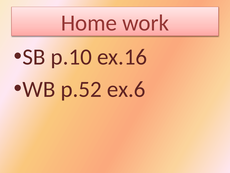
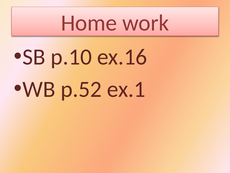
ex.6: ex.6 -> ex.1
